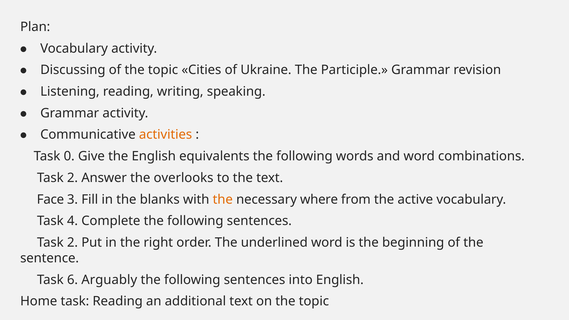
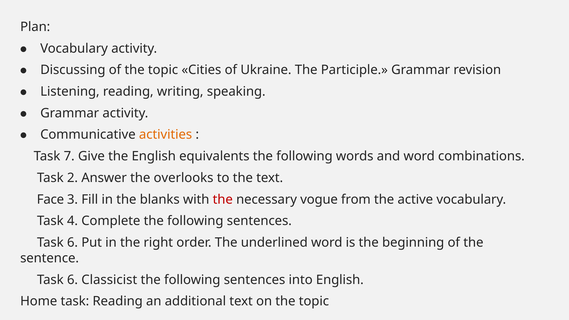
0: 0 -> 7
the at (223, 199) colour: orange -> red
where: where -> vogue
2 at (73, 243): 2 -> 6
Arguably: Arguably -> Classicist
